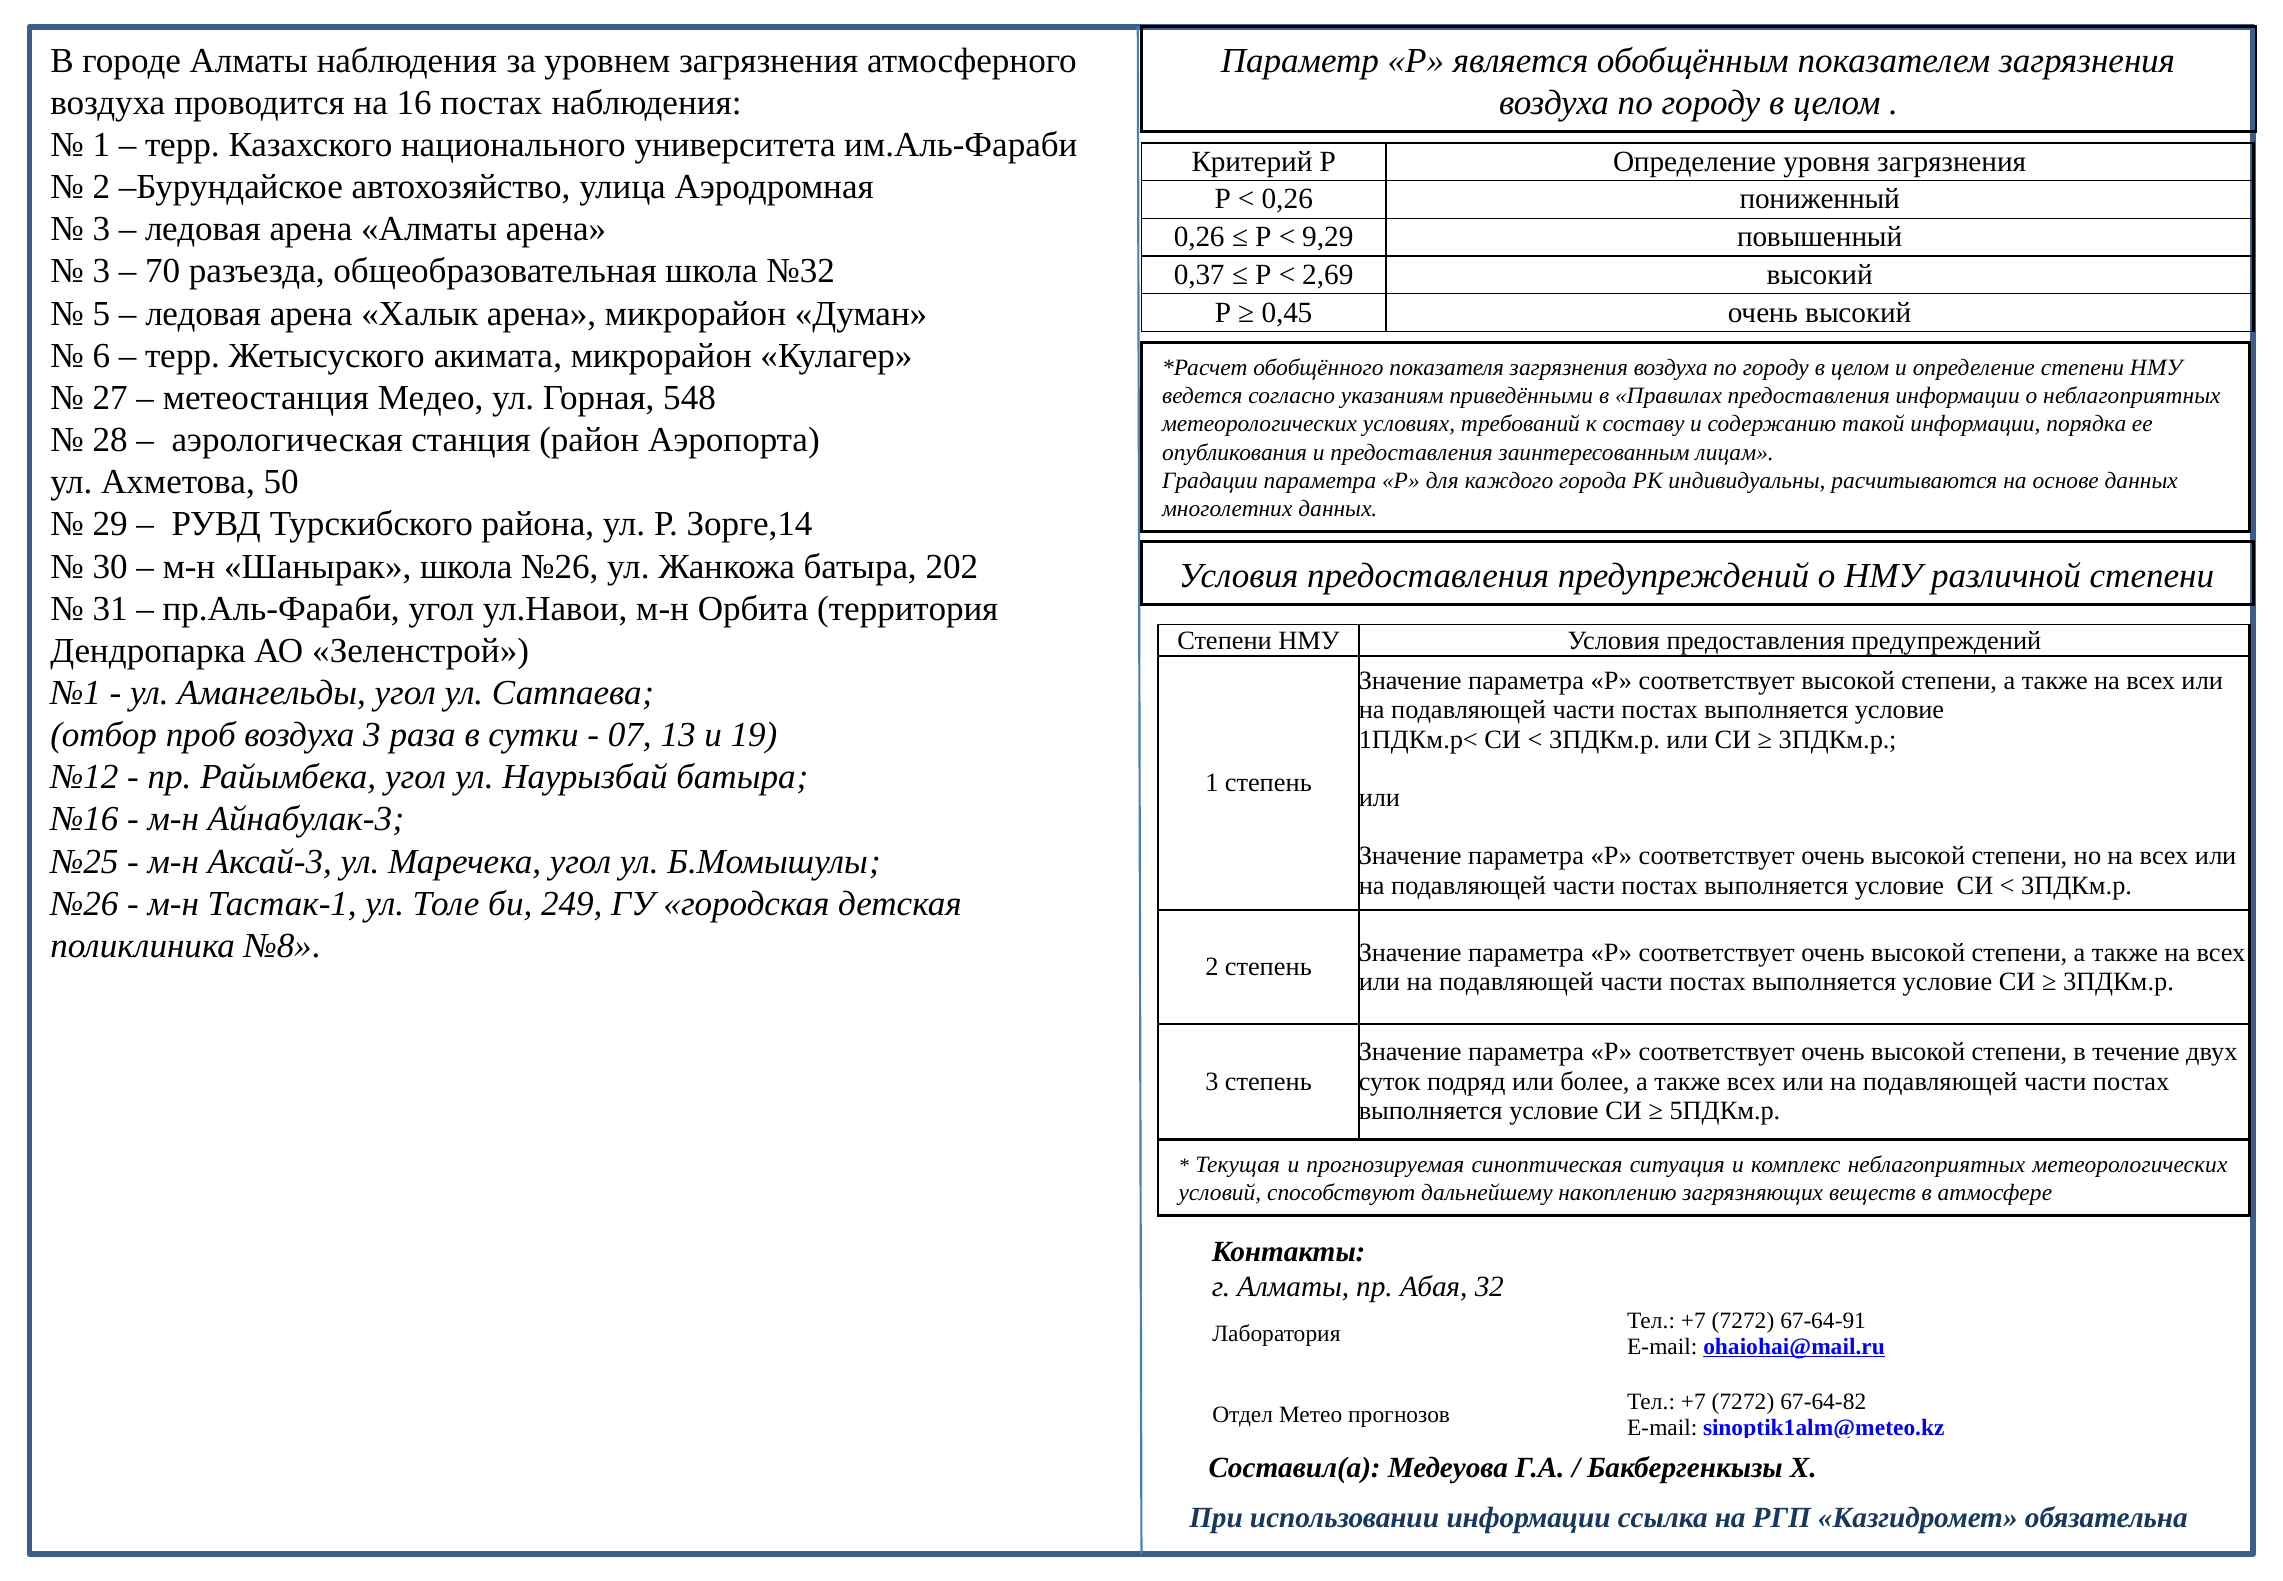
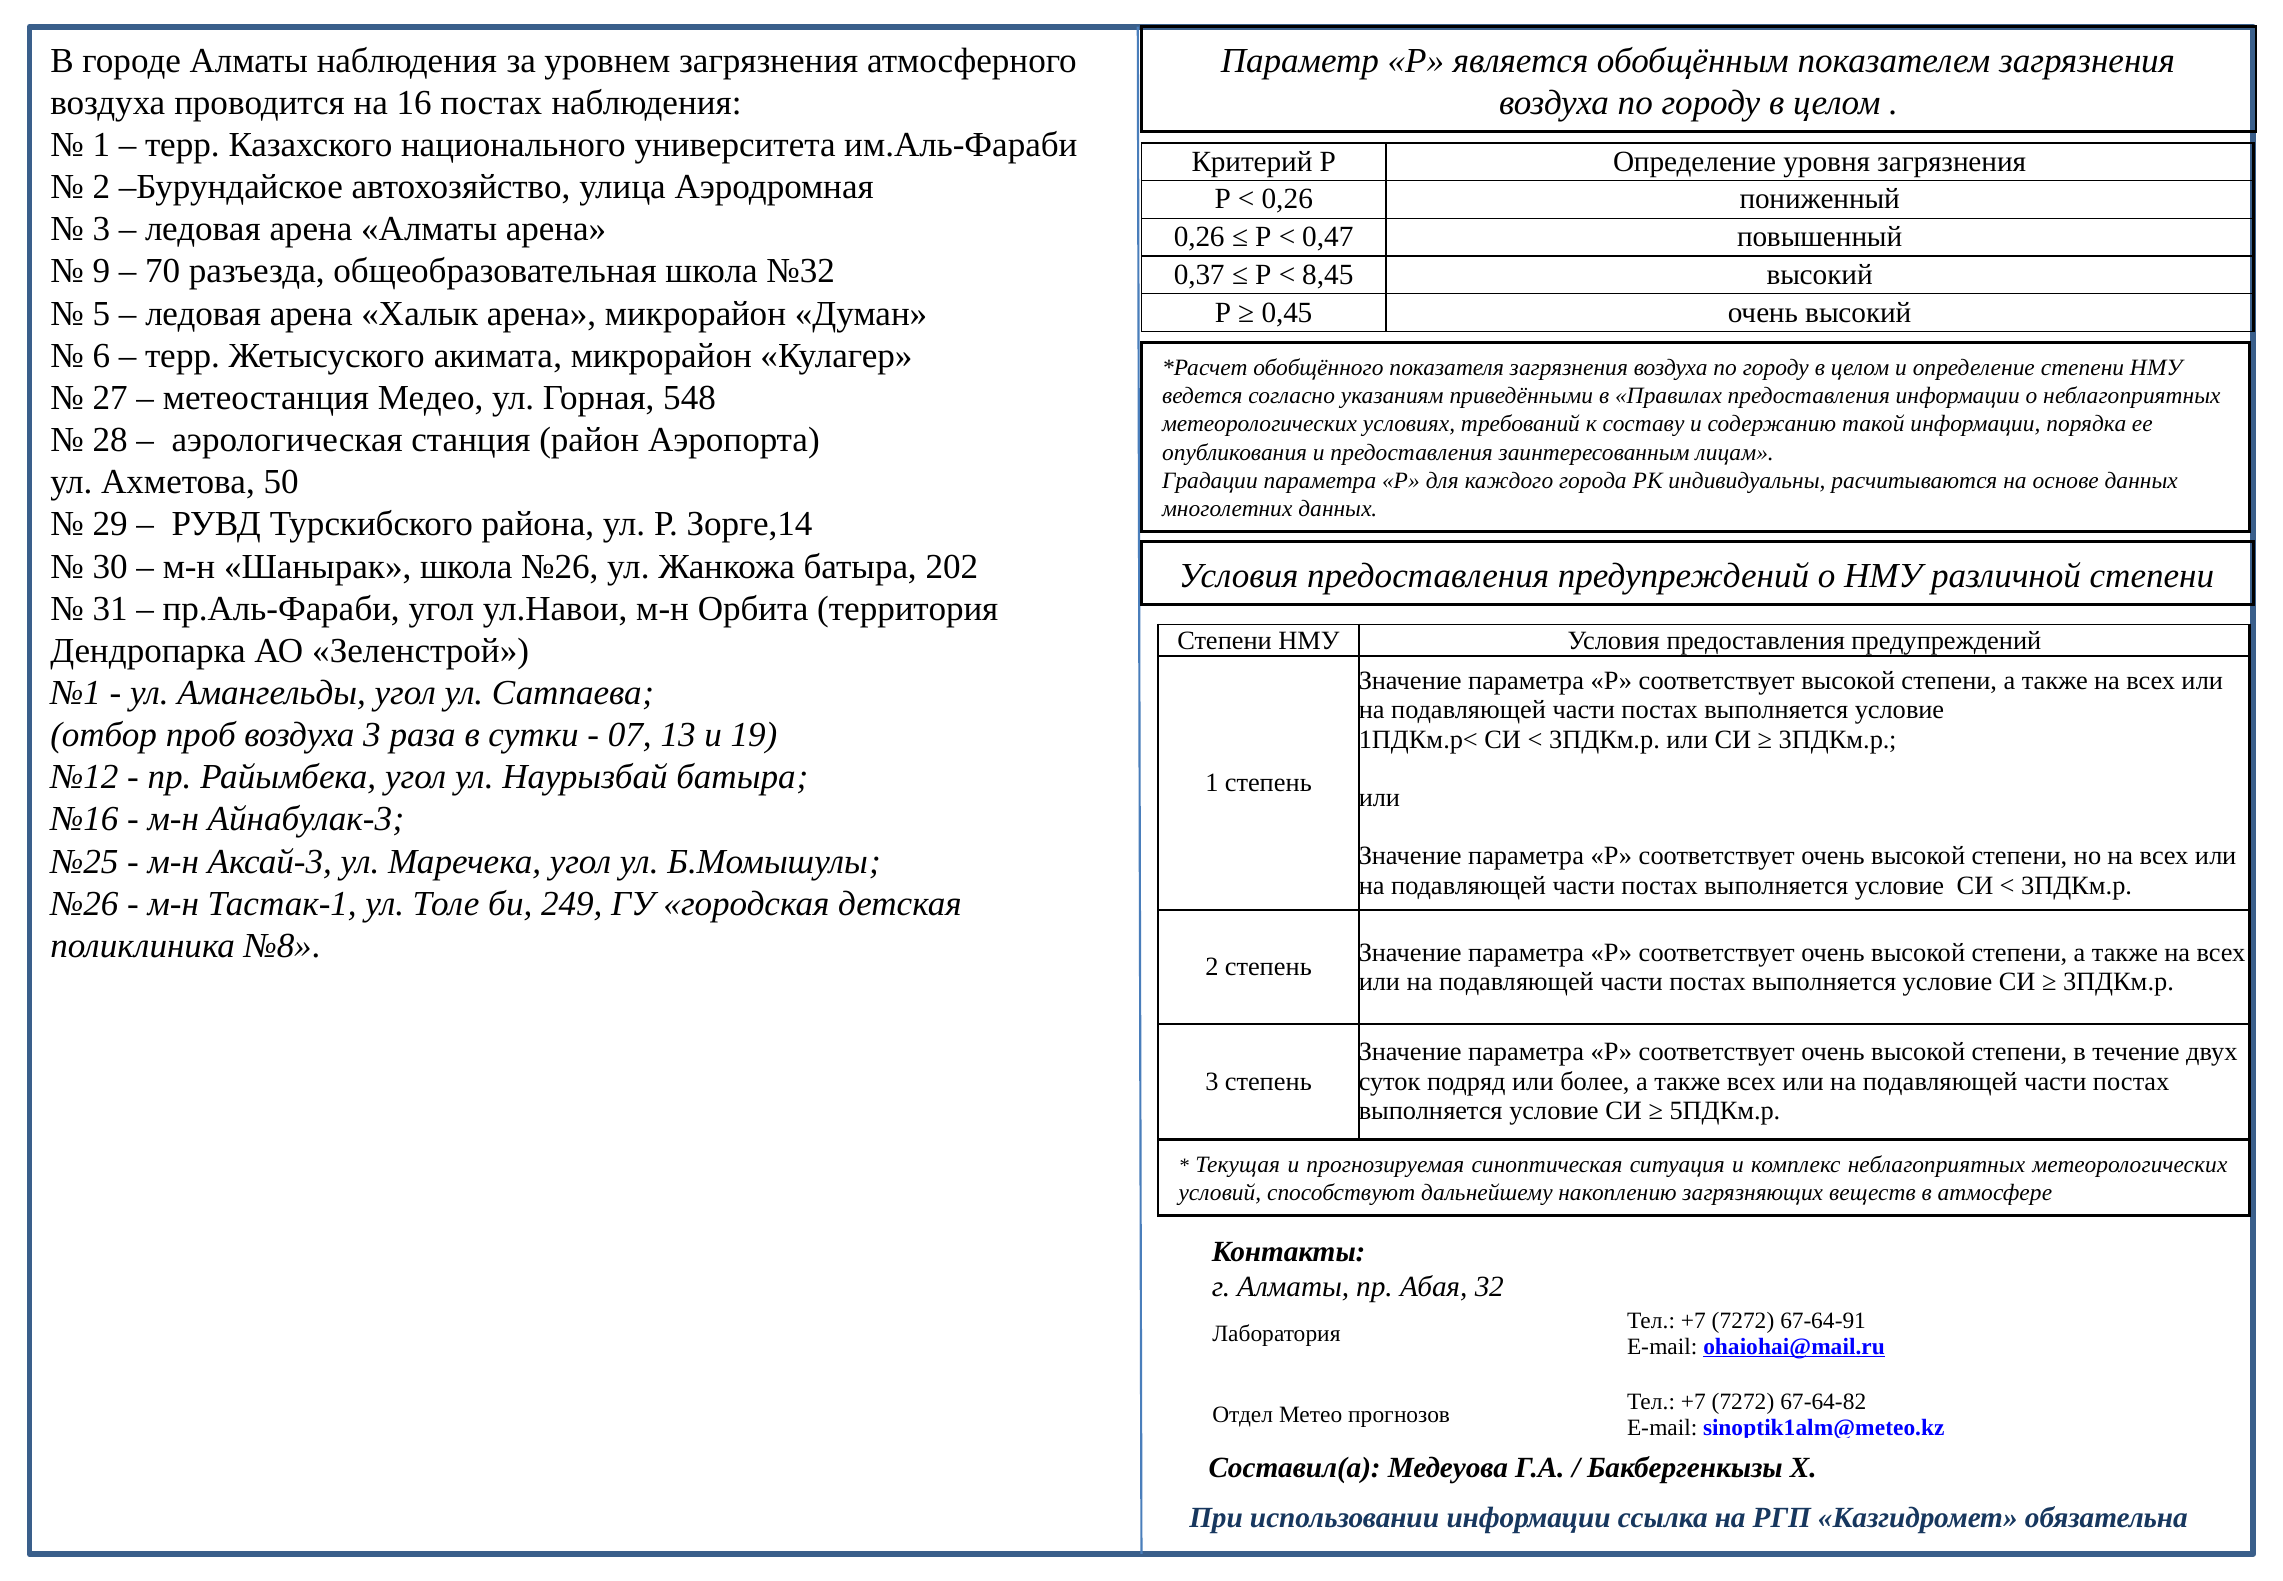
9,29: 9,29 -> 0,47
3 at (101, 271): 3 -> 9
2,69: 2,69 -> 8,45
